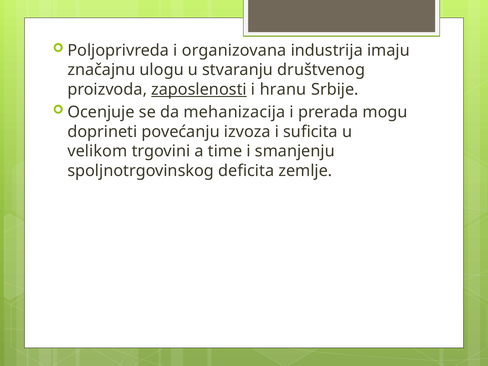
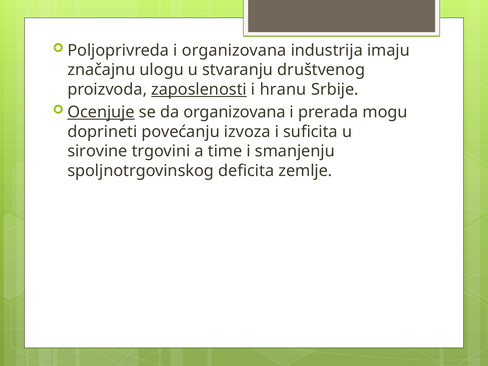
Ocenjuje underline: none -> present
da mehanizacija: mehanizacija -> organizovana
velikom: velikom -> sirovine
